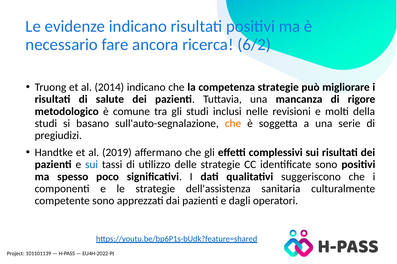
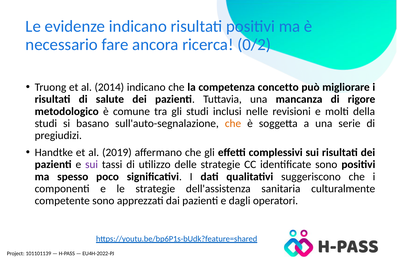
6/2: 6/2 -> 0/2
competenza strategie: strategie -> concetto
sui at (92, 165) colour: blue -> purple
